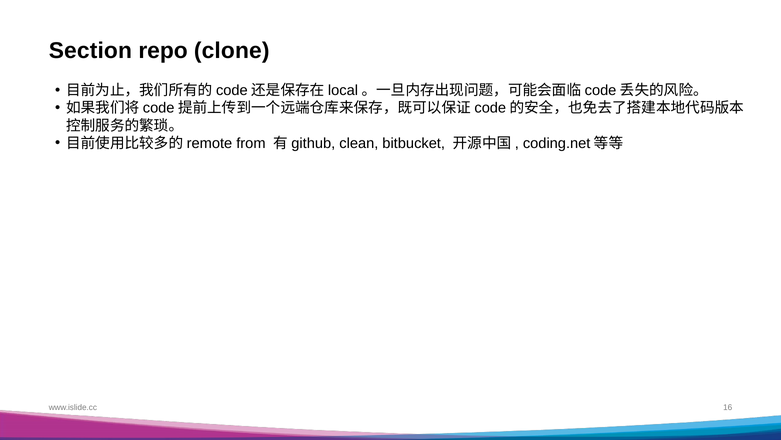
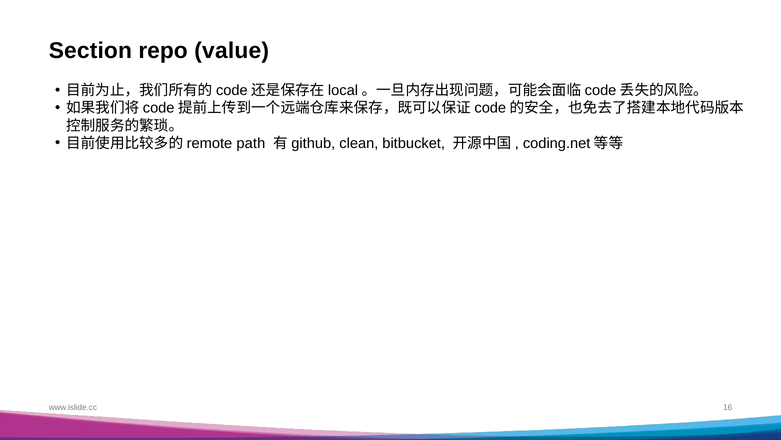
clone: clone -> value
from: from -> path
